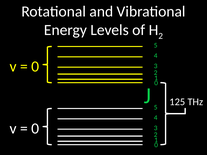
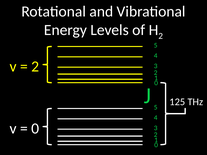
0 at (35, 67): 0 -> 2
